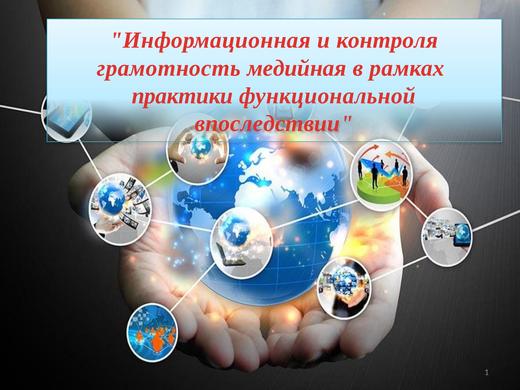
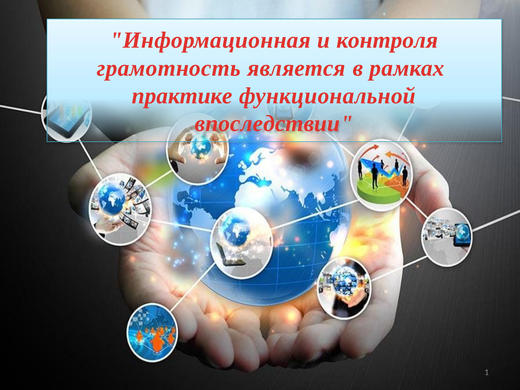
медийная: медийная -> является
практики: практики -> практике
